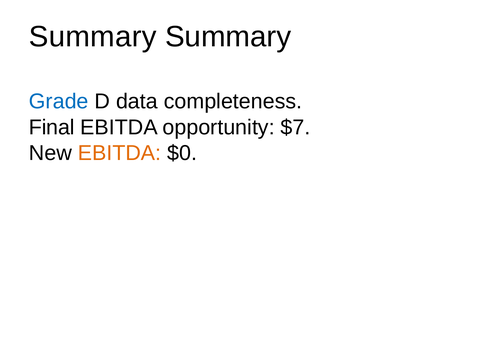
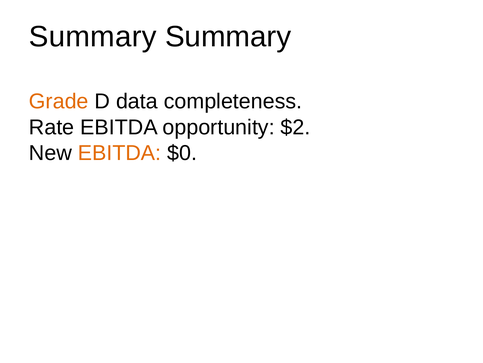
Grade colour: blue -> orange
Final: Final -> Rate
$7: $7 -> $2
